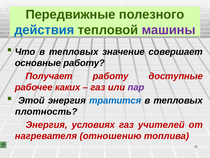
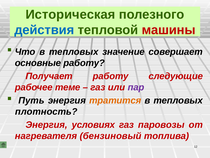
Передвижные: Передвижные -> Историческая
машины colour: purple -> red
доступные: доступные -> следующие
каких: каких -> теме
Этой: Этой -> Путь
тратится colour: blue -> orange
учителей: учителей -> паровозы
отношению: отношению -> бензиновый
